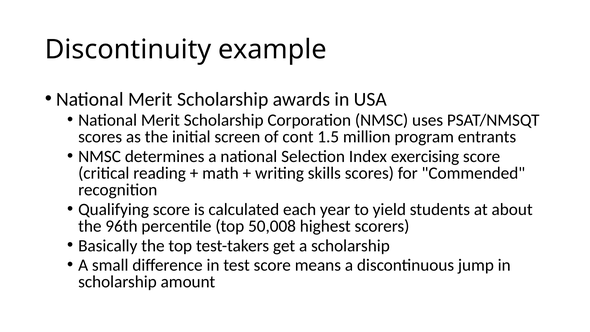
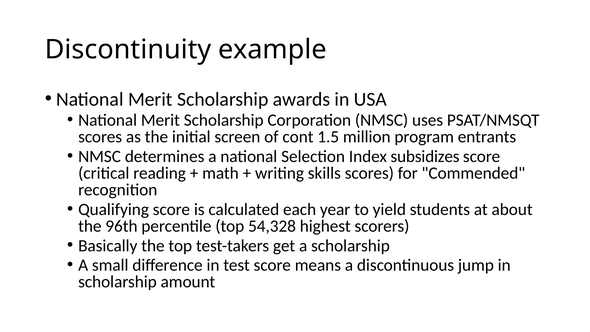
exercising: exercising -> subsidizes
50,008: 50,008 -> 54,328
